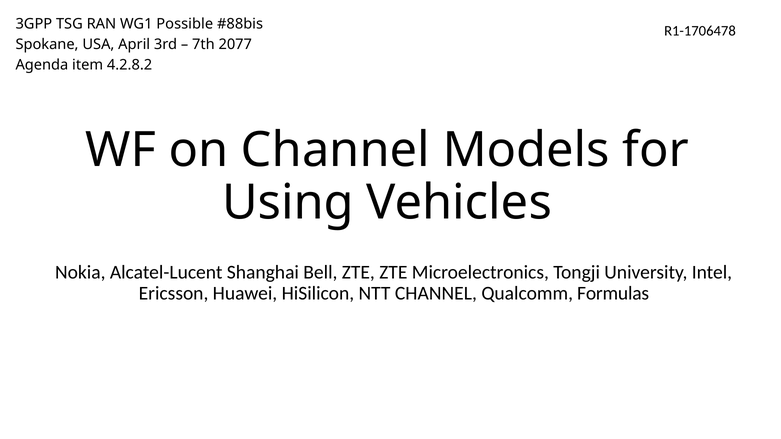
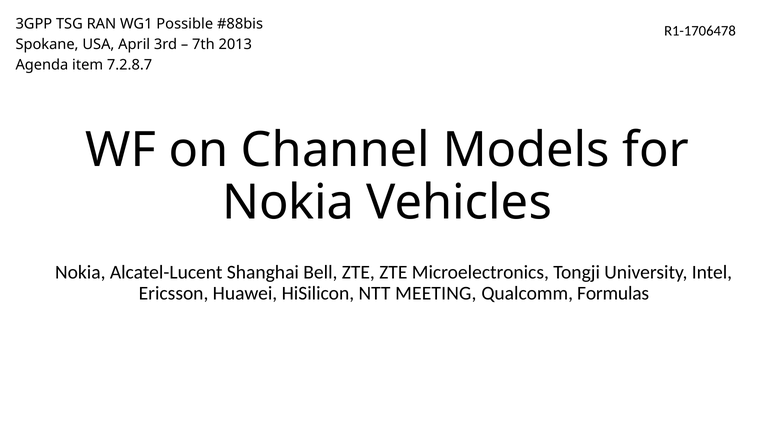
2077: 2077 -> 2013
4.2.8.2: 4.2.8.2 -> 7.2.8.7
Using at (288, 203): Using -> Nokia
NTT CHANNEL: CHANNEL -> MEETING
